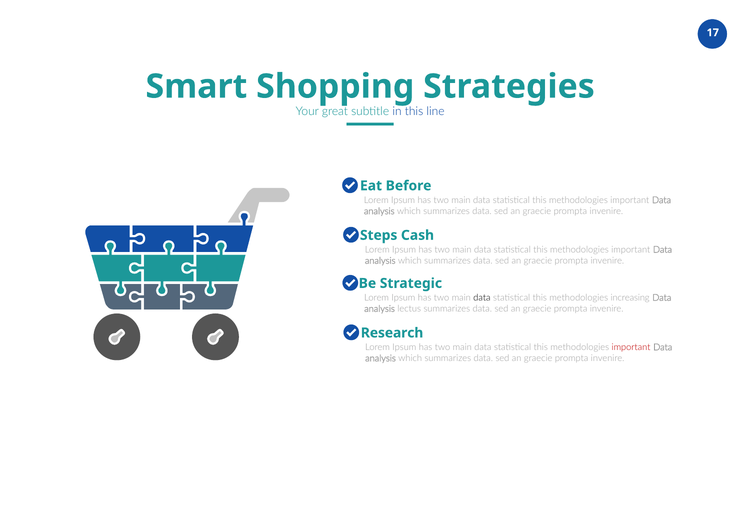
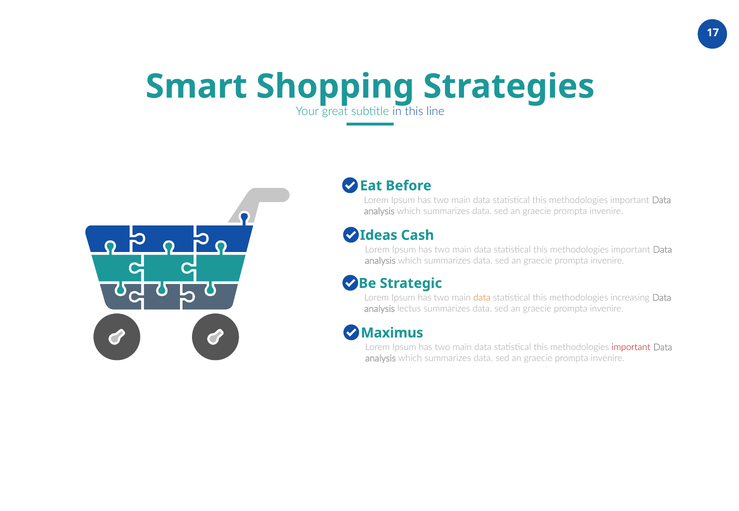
Steps: Steps -> Ideas
data at (482, 298) colour: black -> orange
Research: Research -> Maximus
